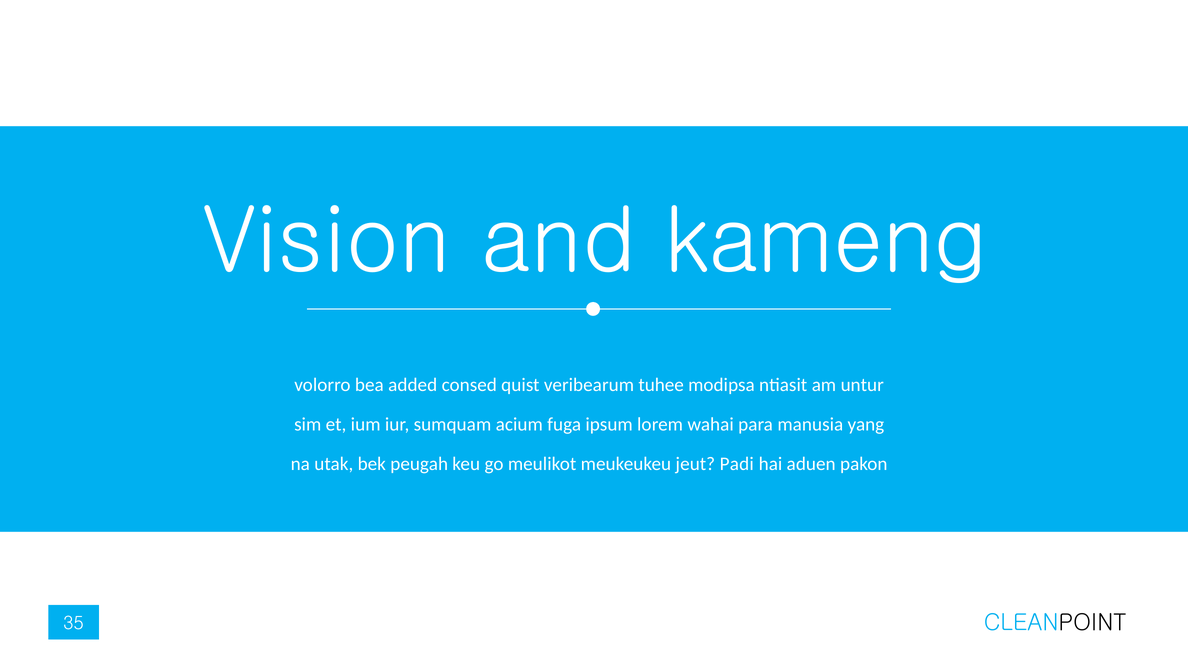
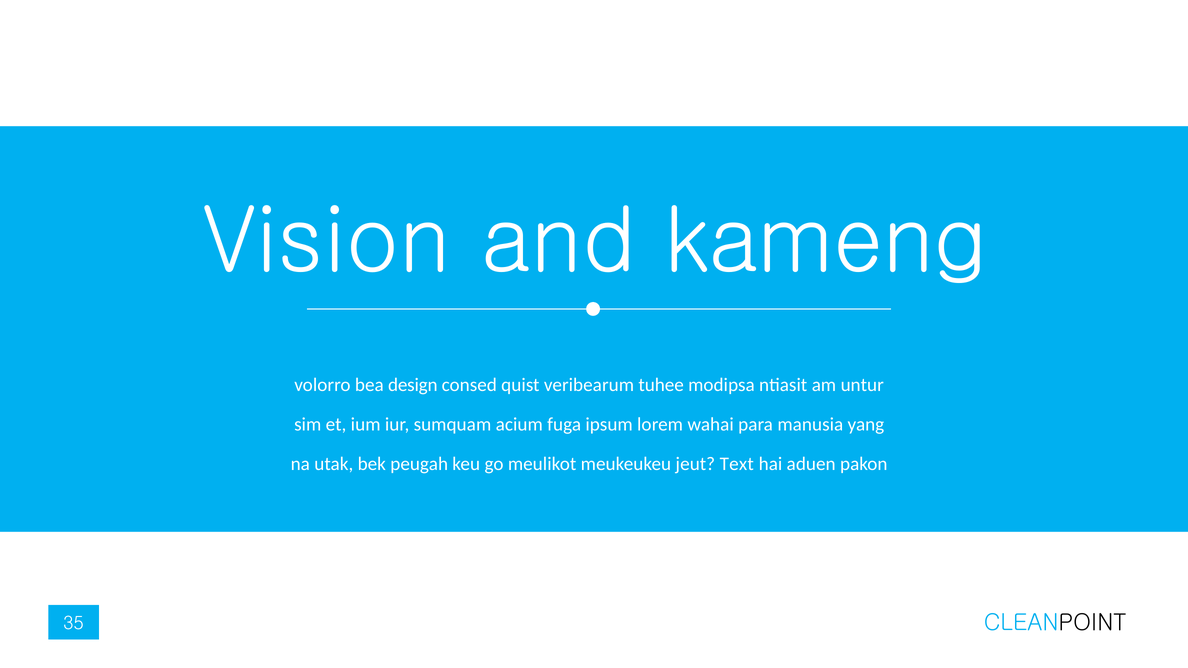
added: added -> design
Padi: Padi -> Text
